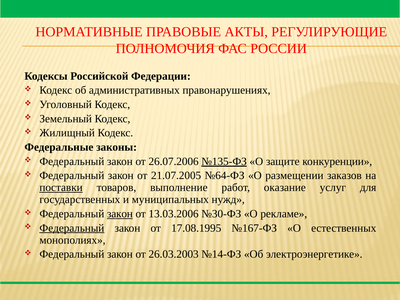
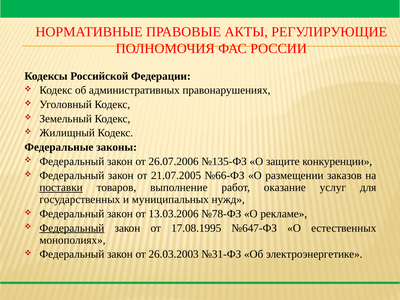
№135-ФЗ underline: present -> none
№64-ФЗ: №64-ФЗ -> №66-ФЗ
закон at (120, 214) underline: present -> none
№30-ФЗ: №30-ФЗ -> №78-ФЗ
№167-ФЗ: №167-ФЗ -> №647-ФЗ
№14-ФЗ: №14-ФЗ -> №31-ФЗ
